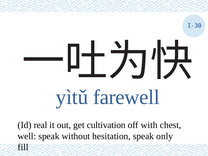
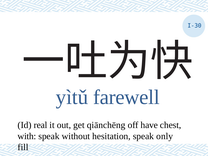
cultivation: cultivation -> qiānchēng
with: with -> have
well: well -> with
